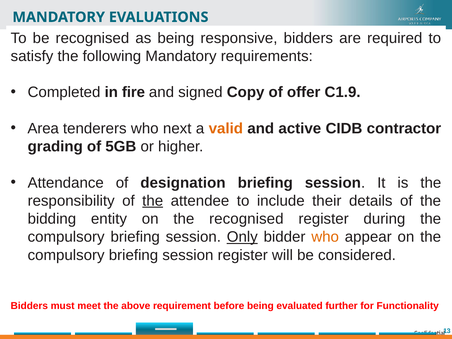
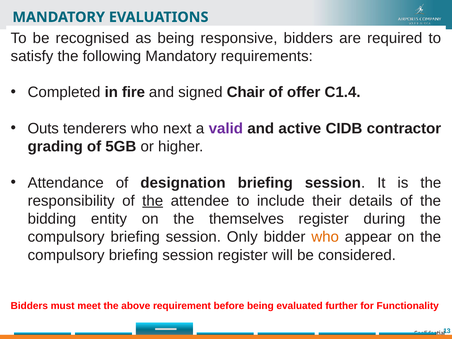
Copy: Copy -> Chair
C1.9: C1.9 -> C1.4
Area: Area -> Outs
valid colour: orange -> purple
the recognised: recognised -> themselves
Only underline: present -> none
